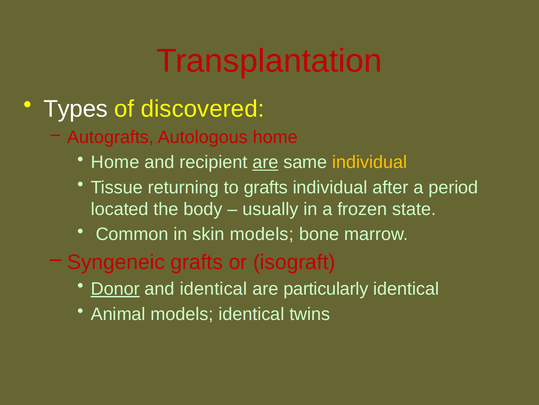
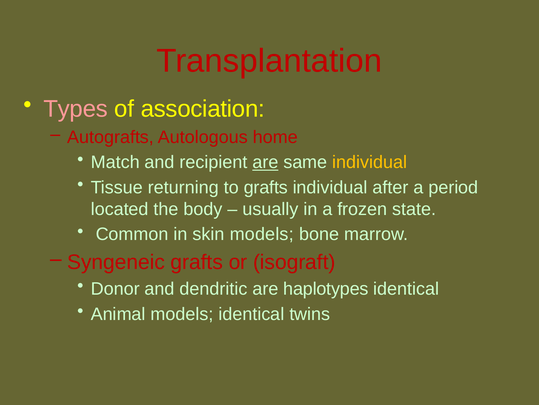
Types colour: white -> pink
discovered: discovered -> association
Home at (115, 162): Home -> Match
Donor underline: present -> none
and identical: identical -> dendritic
particularly: particularly -> haplotypes
